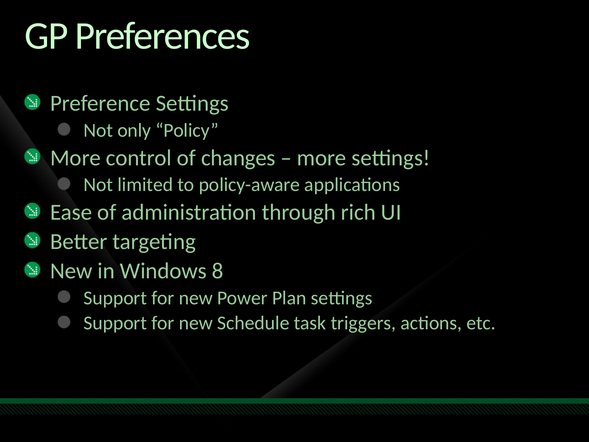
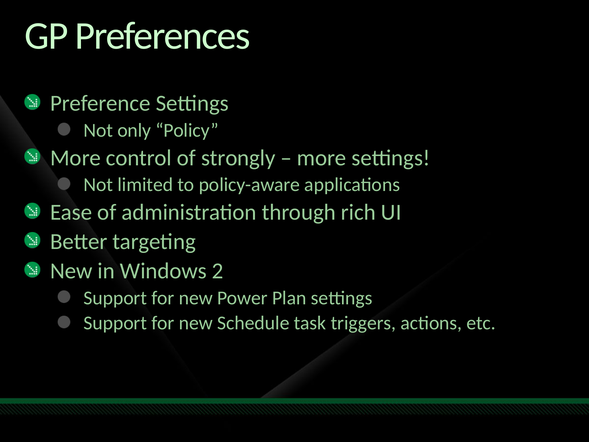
changes: changes -> strongly
8: 8 -> 2
